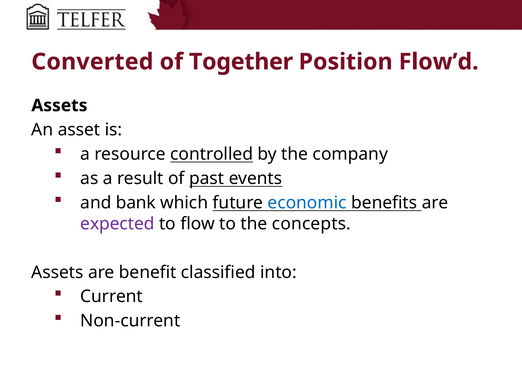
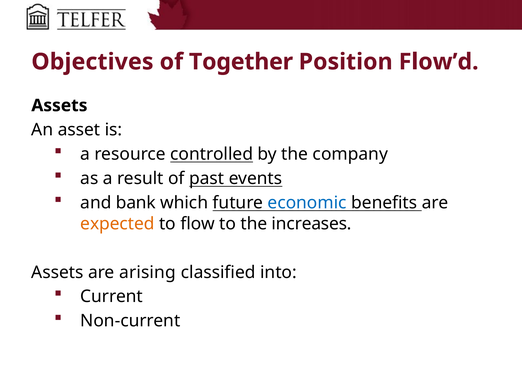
Converted: Converted -> Objectives
expected colour: purple -> orange
concepts: concepts -> increases
benefit: benefit -> arising
